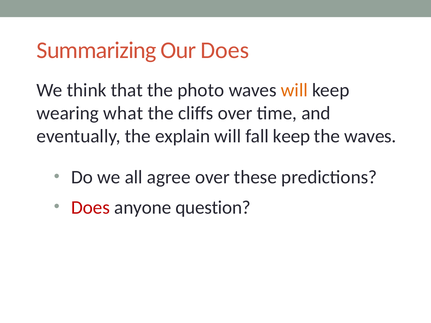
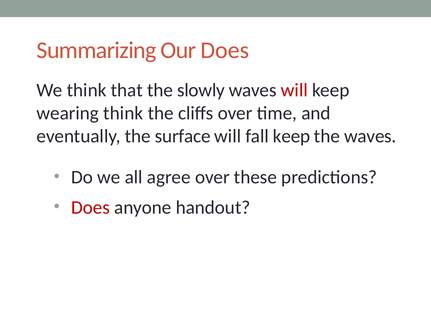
photo: photo -> slowly
will at (294, 90) colour: orange -> red
wearing what: what -> think
explain: explain -> surface
question: question -> handout
